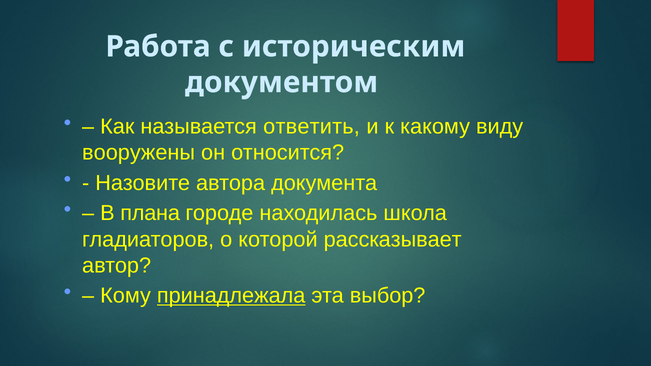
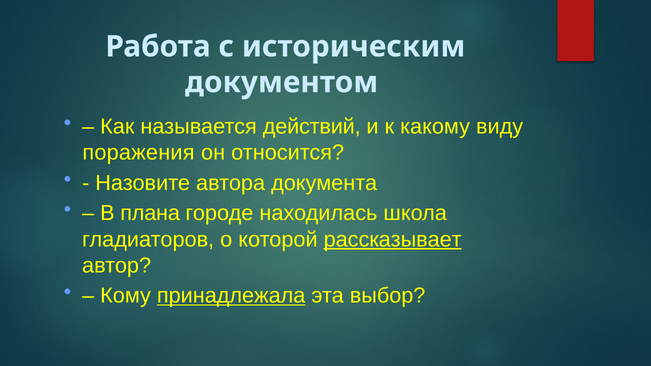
ответить: ответить -> действий
вооружены: вооружены -> поражения
рассказывает underline: none -> present
